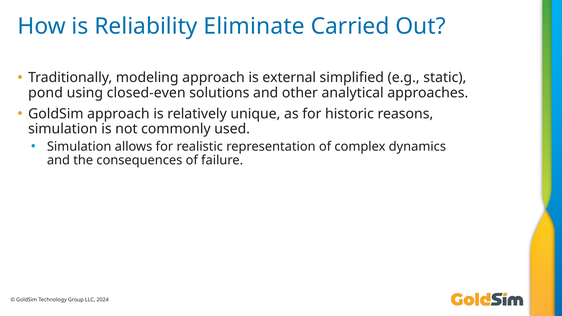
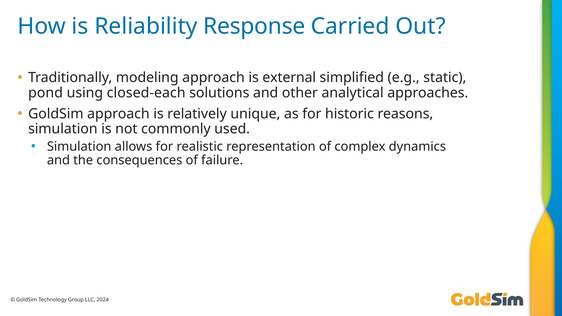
Eliminate: Eliminate -> Response
closed-even: closed-even -> closed-each
